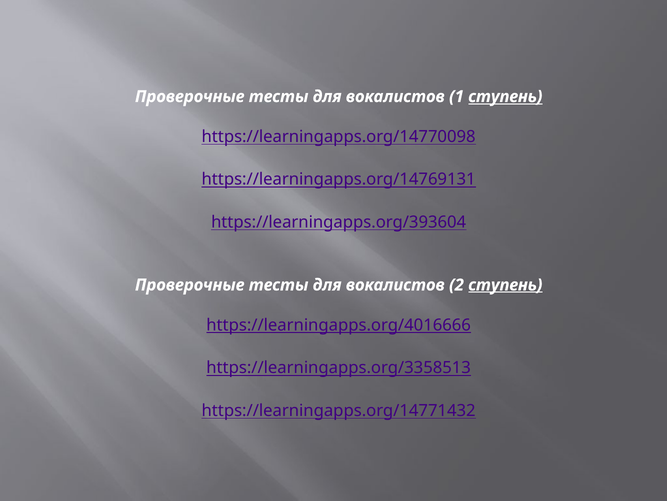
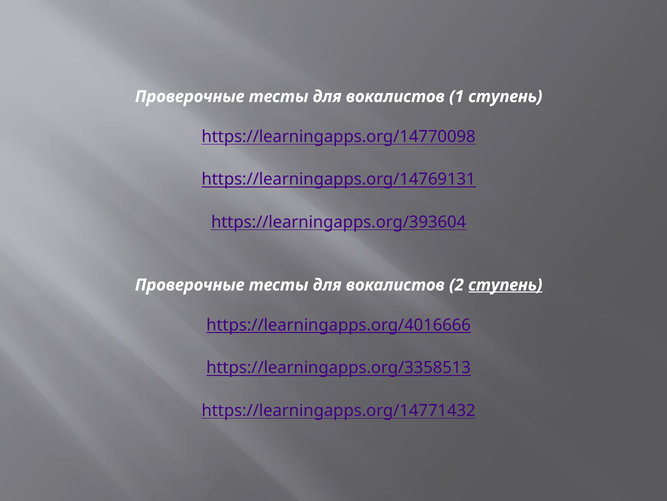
ступень at (505, 96) underline: present -> none
